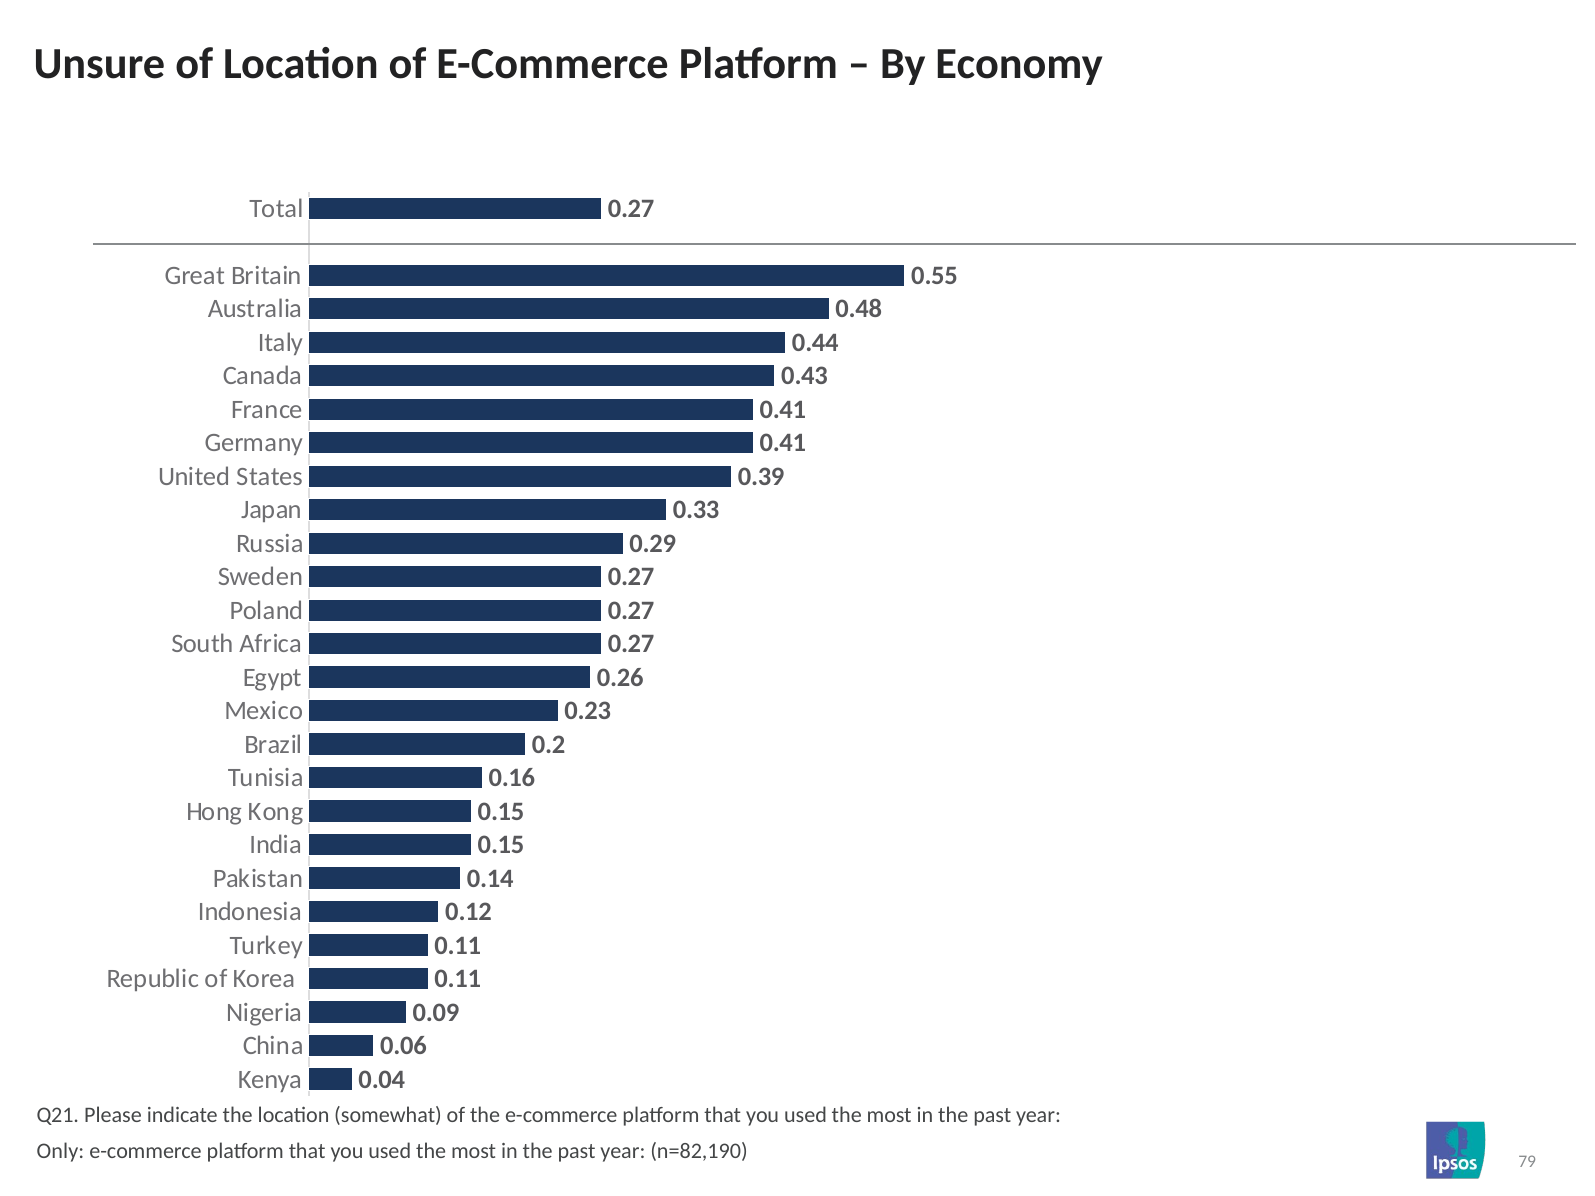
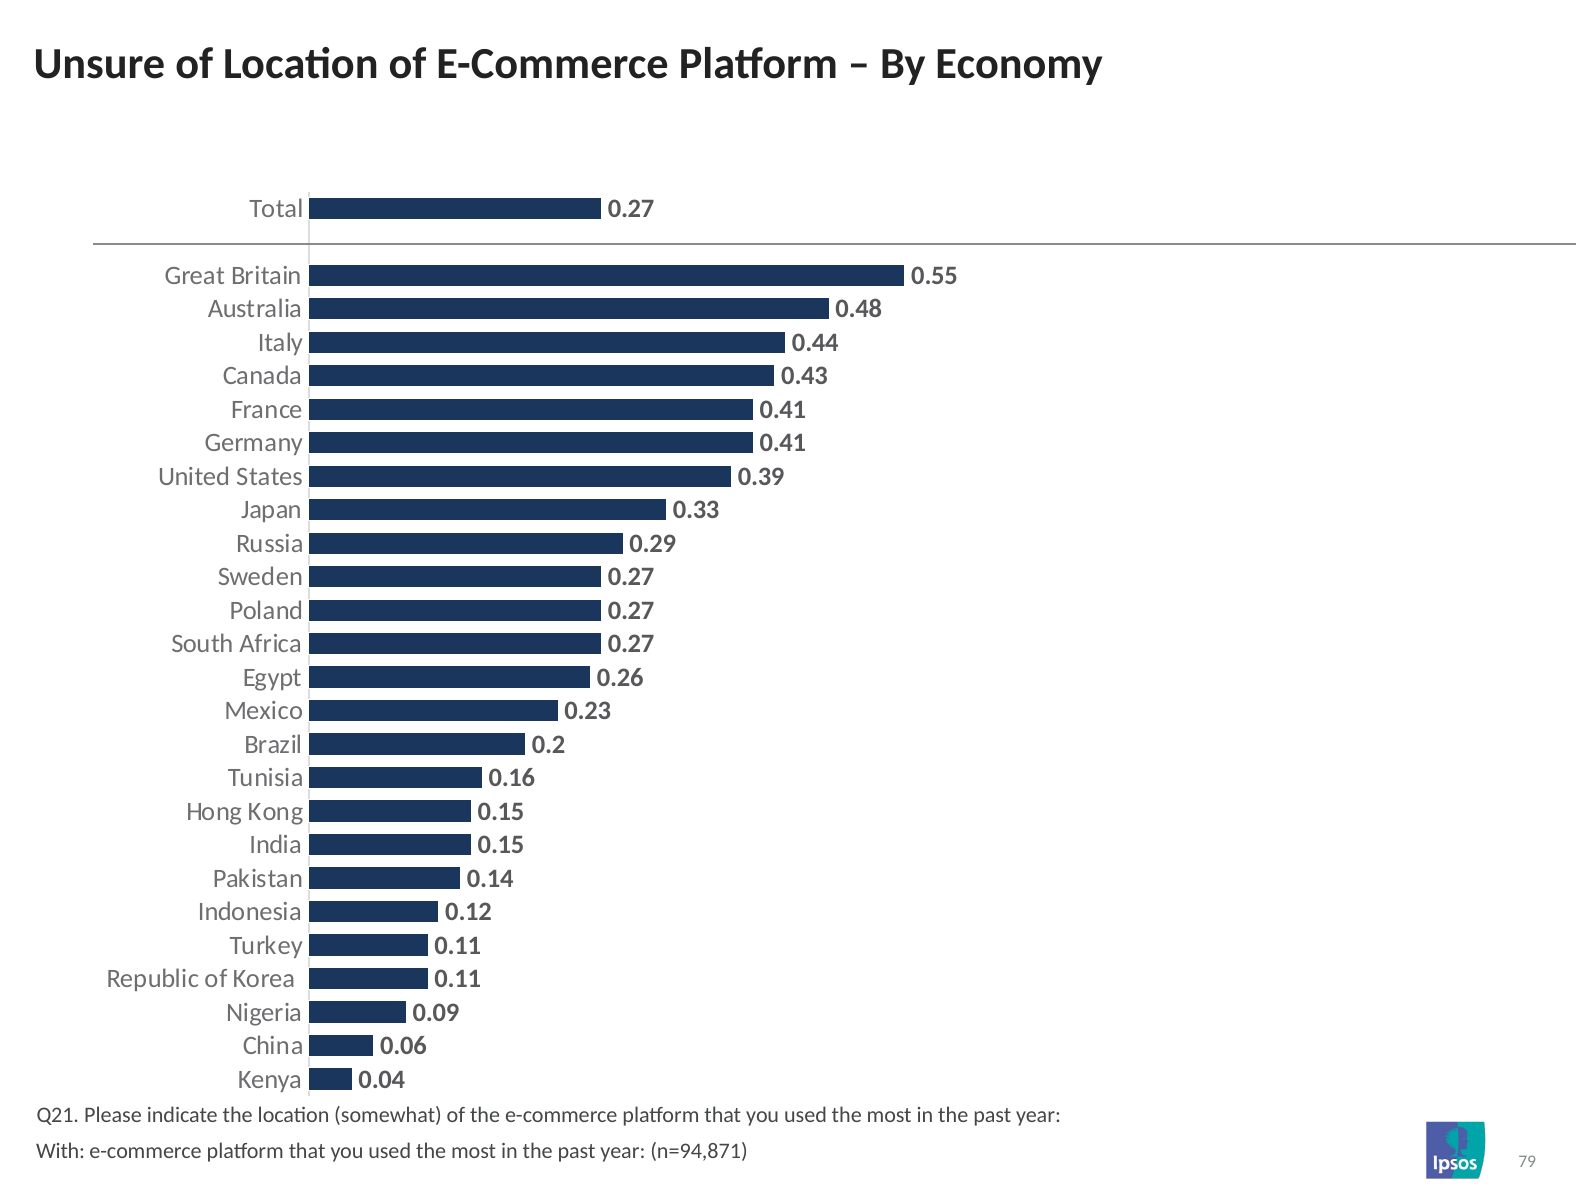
Only: Only -> With
n=82,190: n=82,190 -> n=94,871
